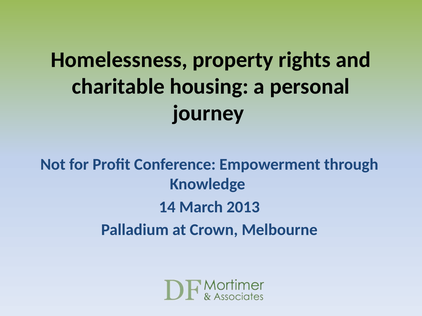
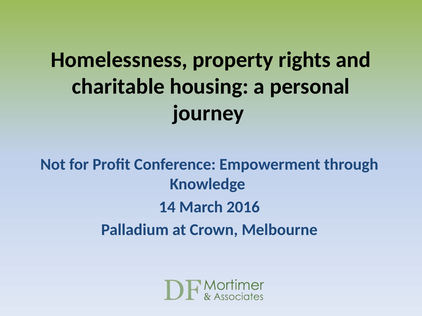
2013: 2013 -> 2016
